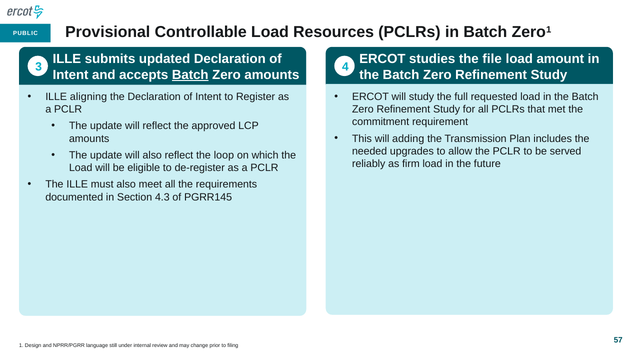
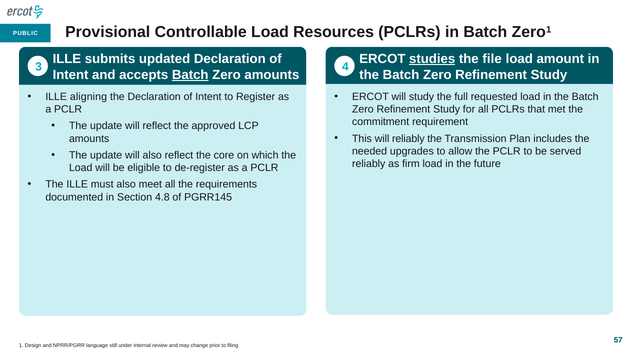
studies underline: none -> present
will adding: adding -> reliably
loop: loop -> core
4.3: 4.3 -> 4.8
